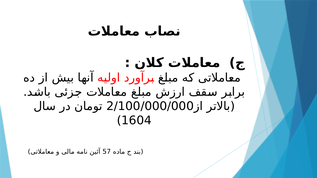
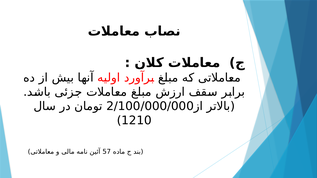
1604: 1604 -> 1210
